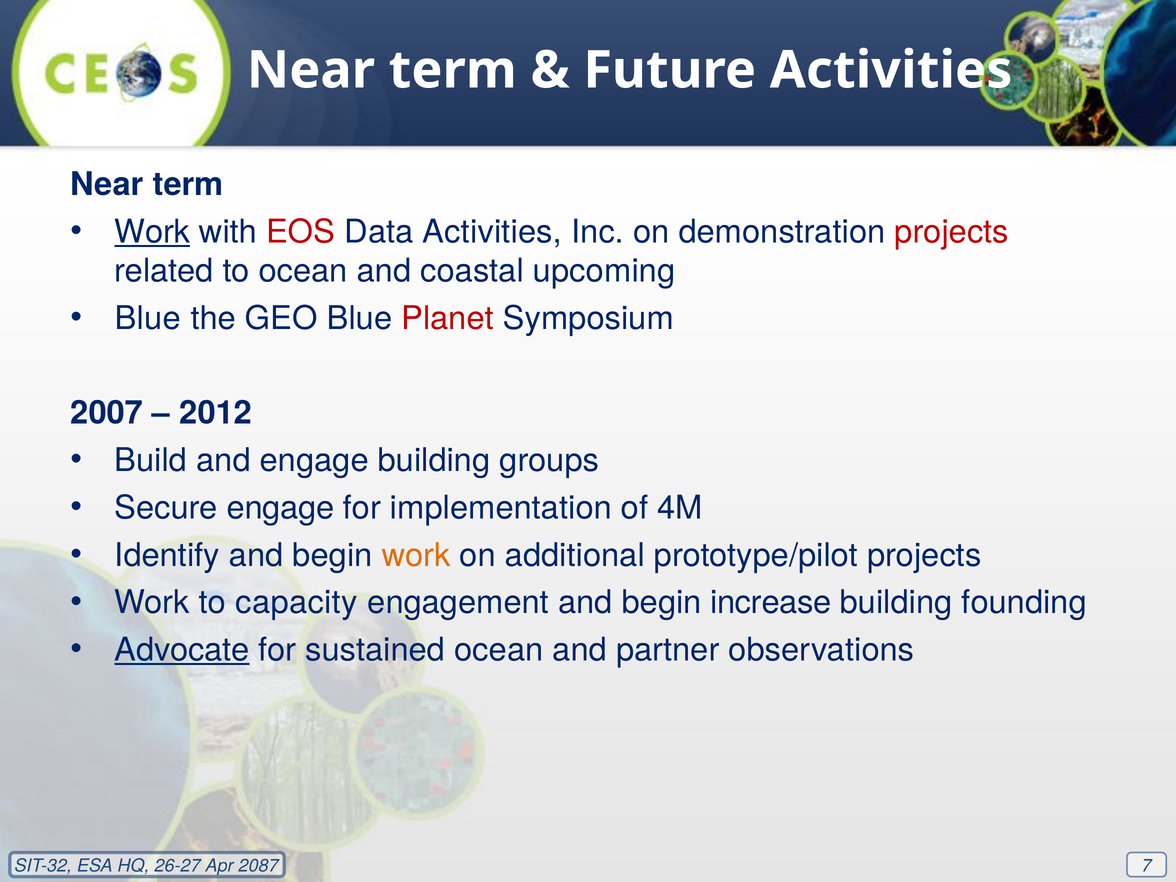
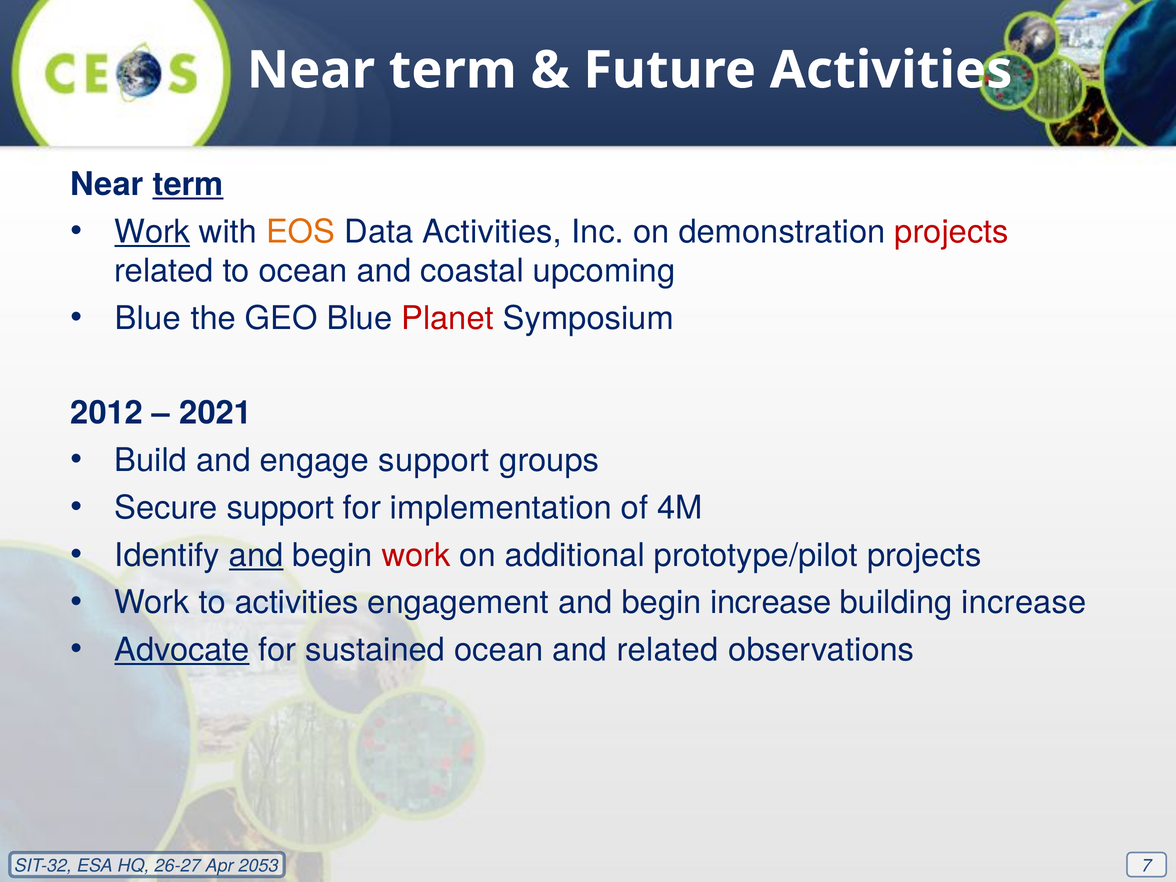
term at (188, 185) underline: none -> present
EOS colour: red -> orange
2007: 2007 -> 2012
2012: 2012 -> 2021
engage building: building -> support
Secure engage: engage -> support
and at (256, 555) underline: none -> present
work at (416, 555) colour: orange -> red
to capacity: capacity -> activities
building founding: founding -> increase
and partner: partner -> related
2087: 2087 -> 2053
